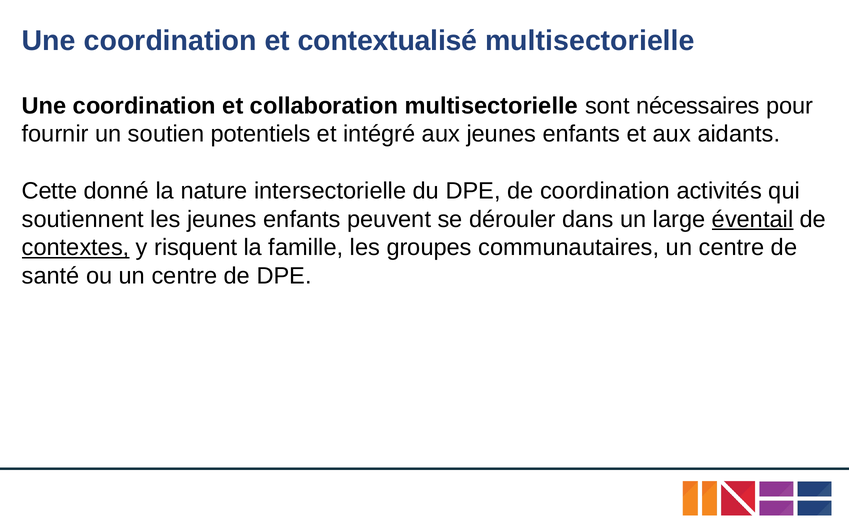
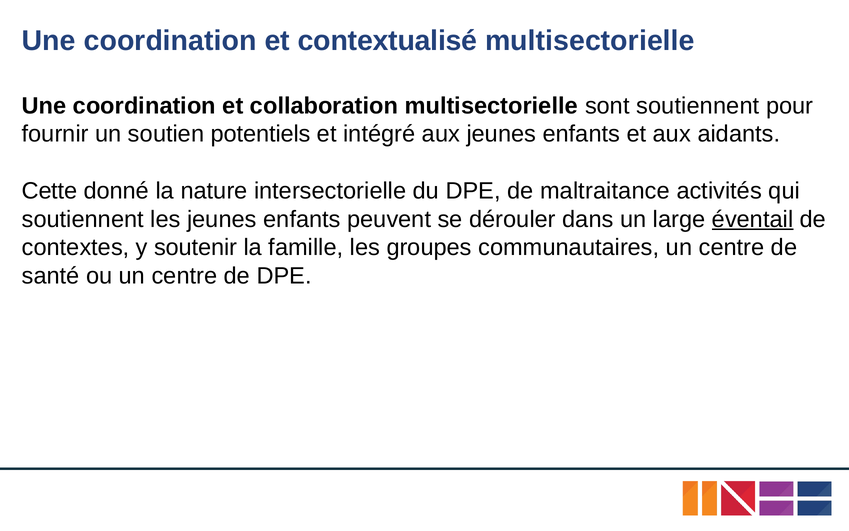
sont nécessaires: nécessaires -> soutiennent
de coordination: coordination -> maltraitance
contextes underline: present -> none
risquent: risquent -> soutenir
